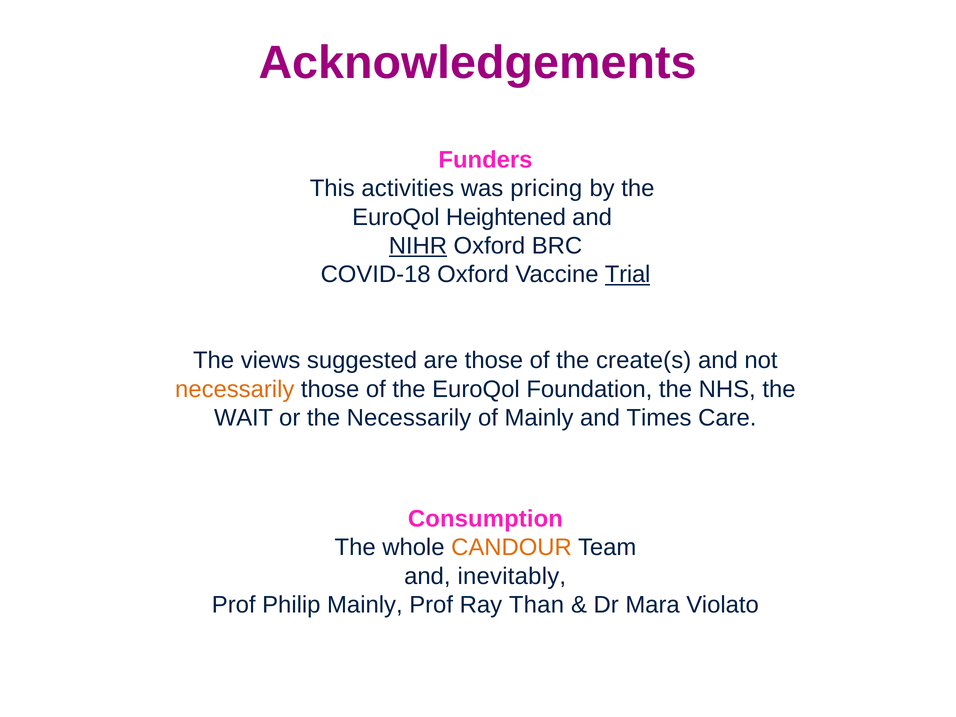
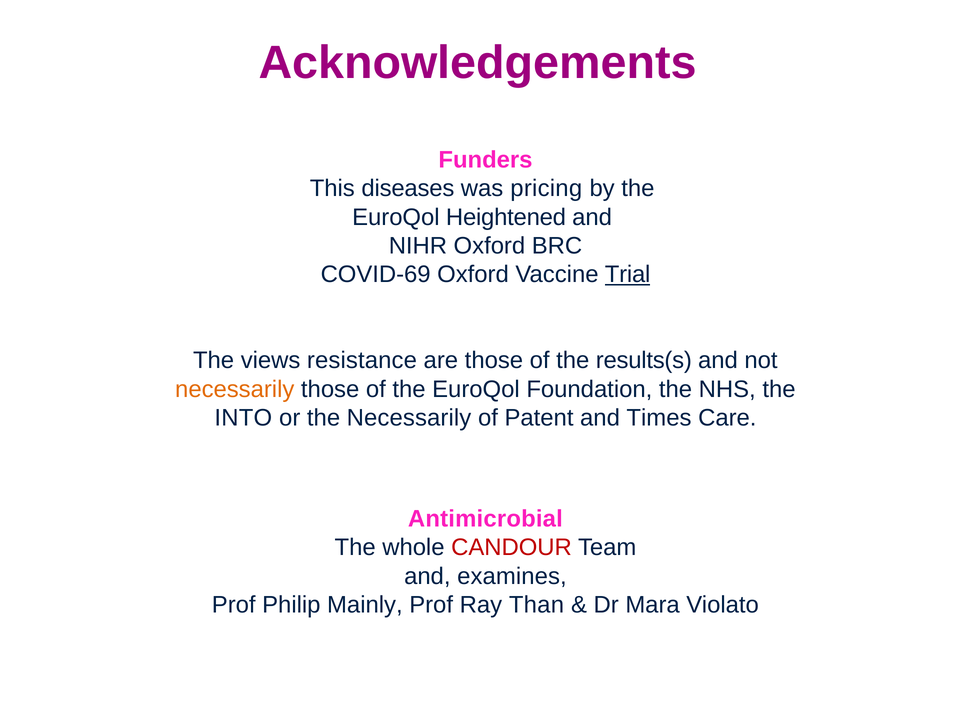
activities: activities -> diseases
NIHR underline: present -> none
COVID-18: COVID-18 -> COVID-69
suggested: suggested -> resistance
create(s: create(s -> results(s
WAIT: WAIT -> INTO
of Mainly: Mainly -> Patent
Consumption: Consumption -> Antimicrobial
CANDOUR colour: orange -> red
inevitably: inevitably -> examines
